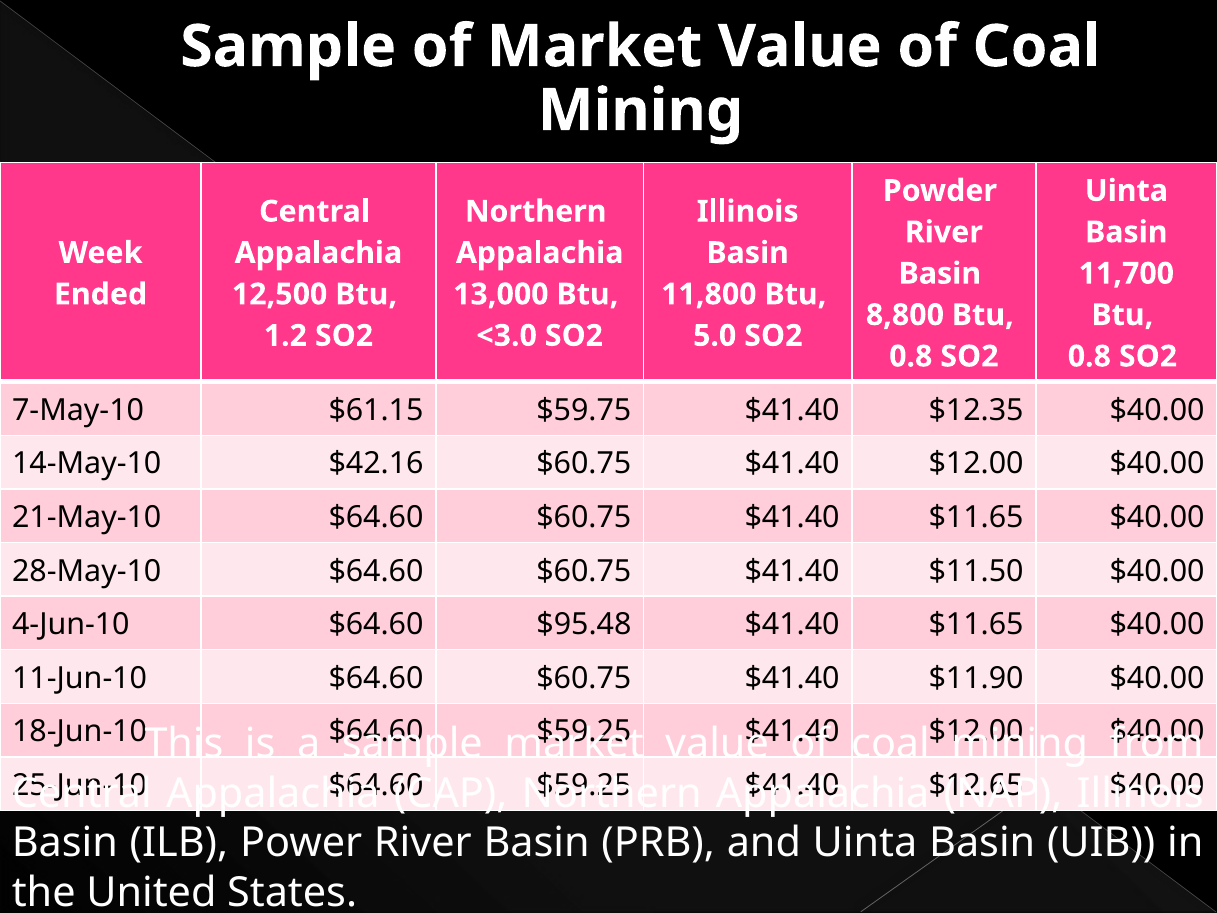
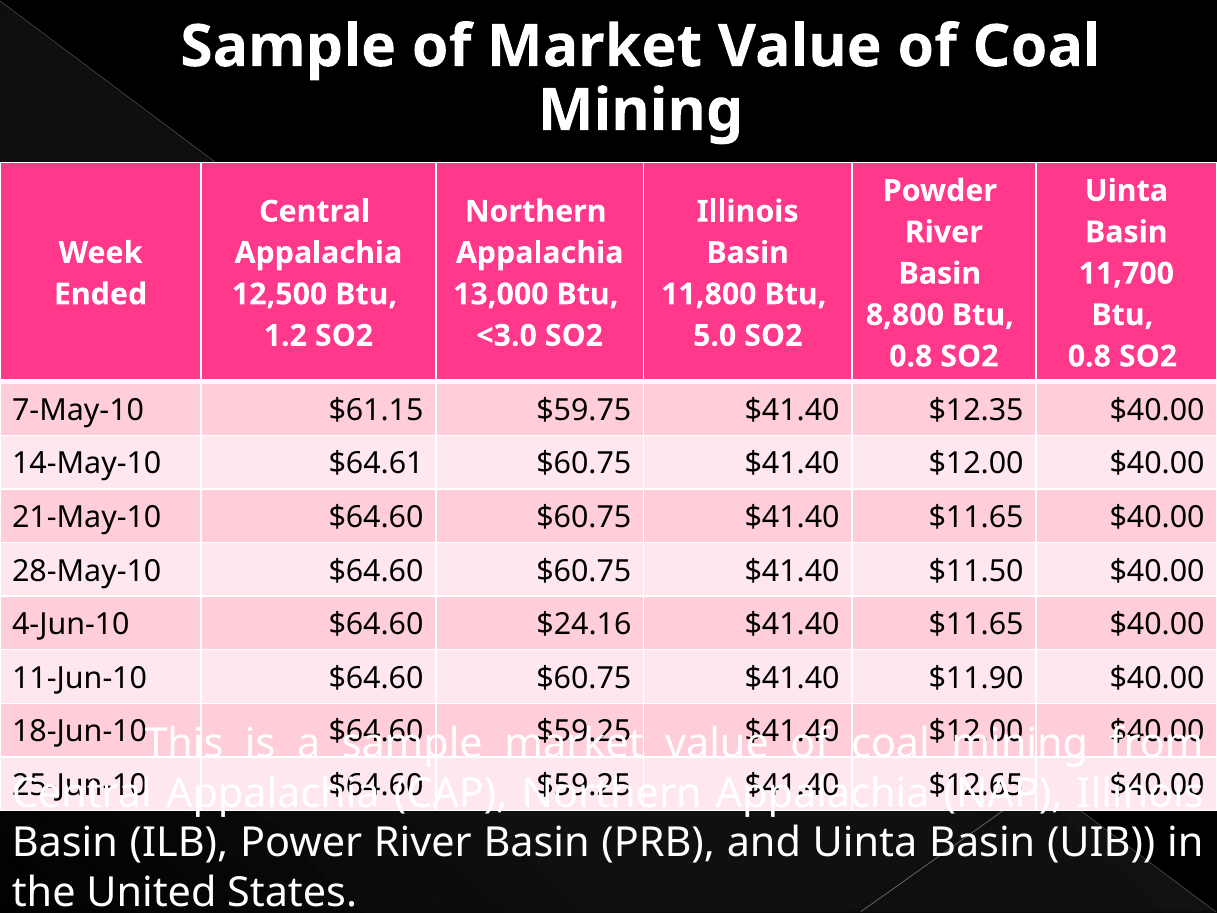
$42.16: $42.16 -> $64.61
$95.48: $95.48 -> $24.16
